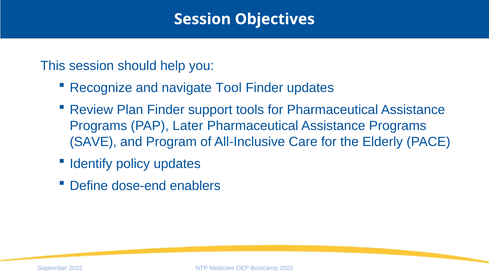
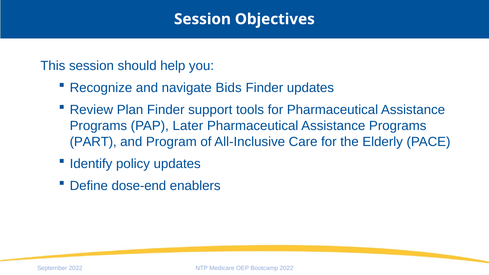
Tool: Tool -> Bids
SAVE: SAVE -> PART
